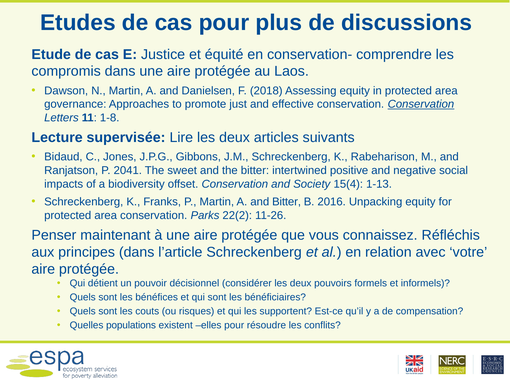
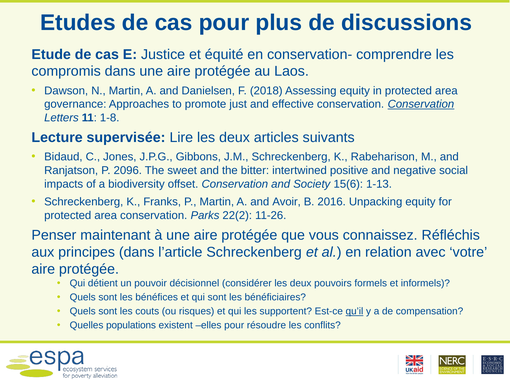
2041: 2041 -> 2096
15(4: 15(4 -> 15(6
and Bitter: Bitter -> Avoir
qu’il underline: none -> present
